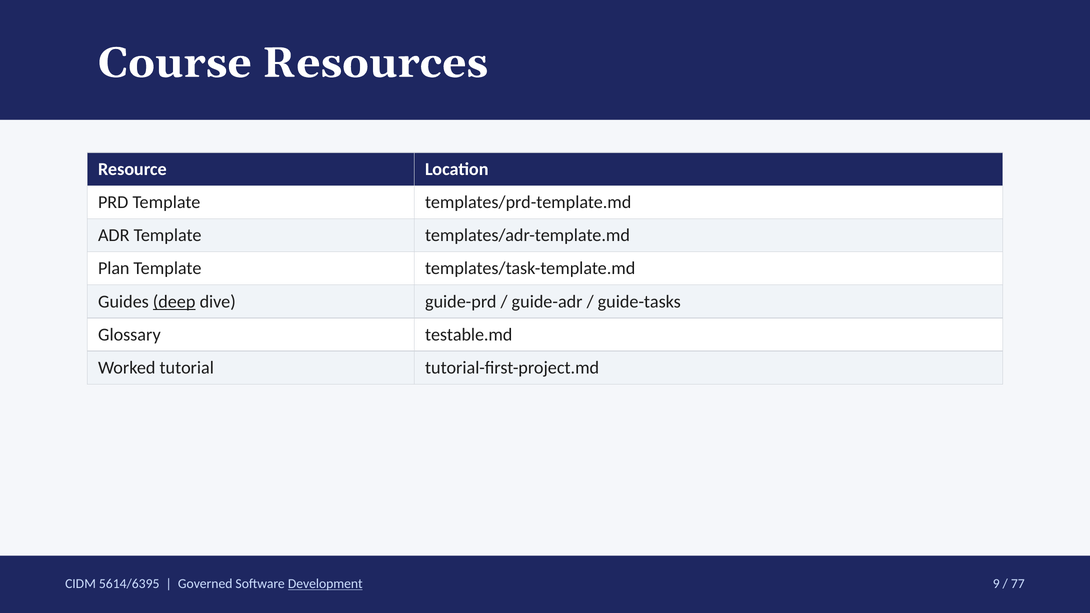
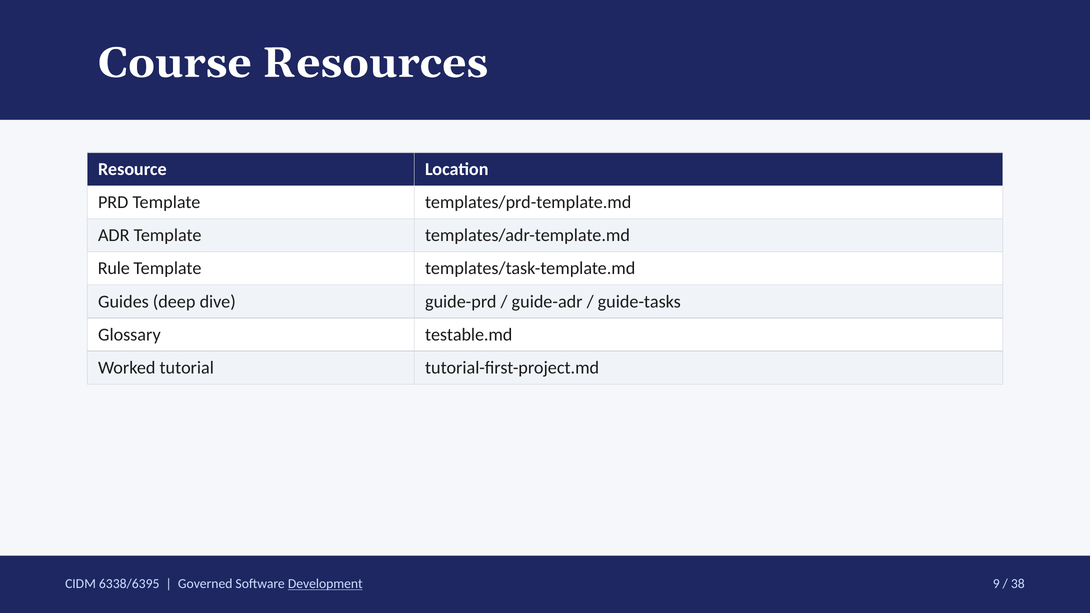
Plan: Plan -> Rule
deep underline: present -> none
5614/6395: 5614/6395 -> 6338/6395
77: 77 -> 38
